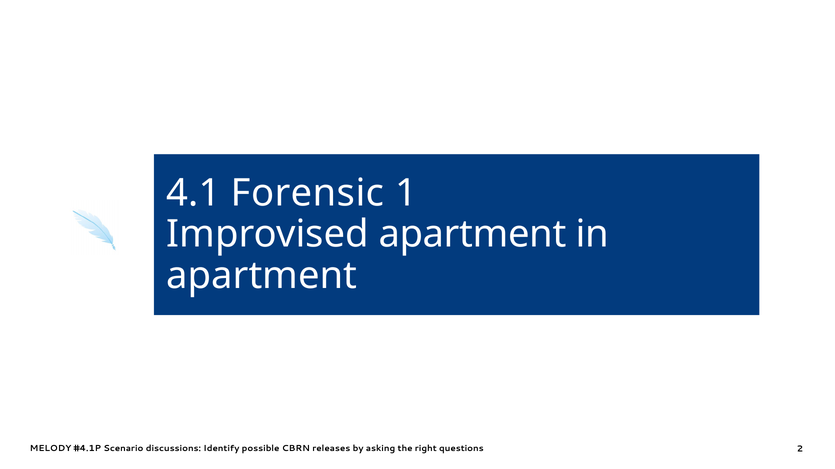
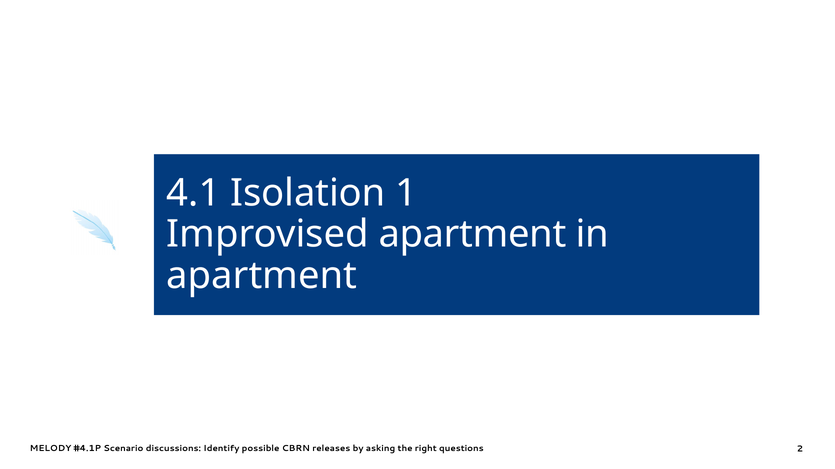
Forensic: Forensic -> Isolation
